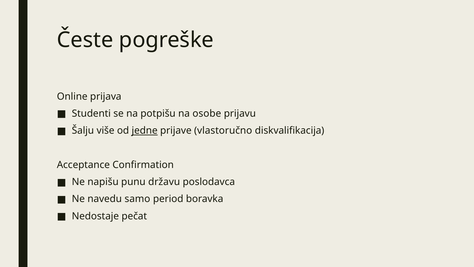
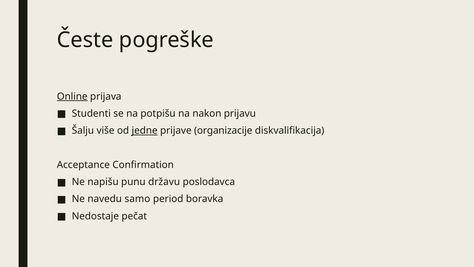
Online underline: none -> present
osobe: osobe -> nakon
vlastoručno: vlastoručno -> organizacije
